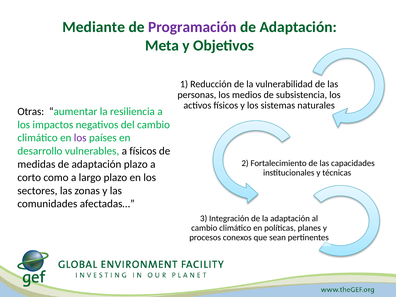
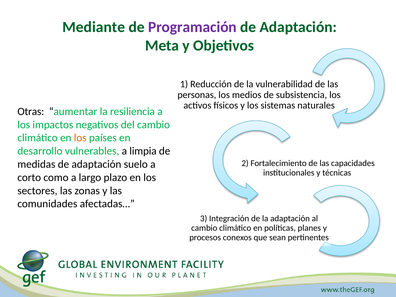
los at (80, 138) colour: purple -> orange
a físicos: físicos -> limpia
adaptación plazo: plazo -> suelo
